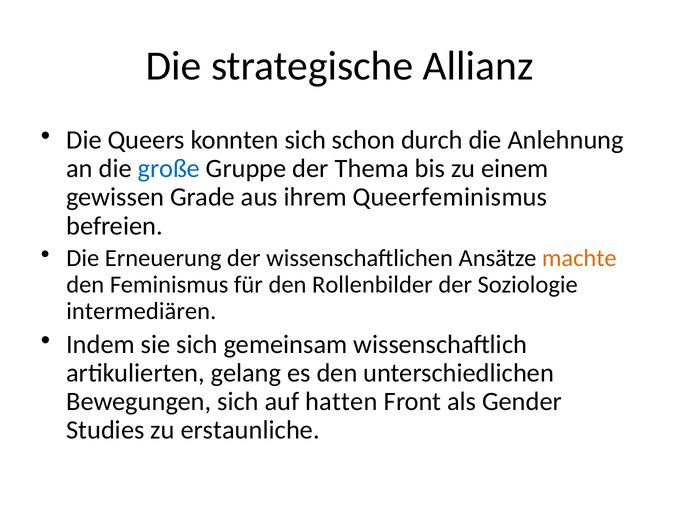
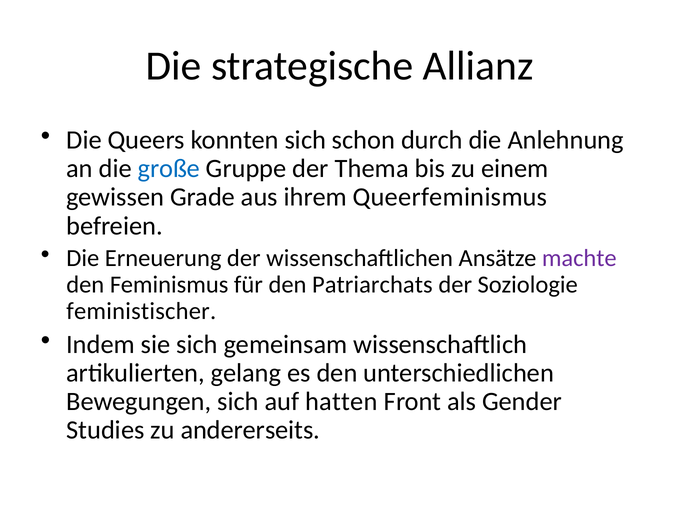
machte colour: orange -> purple
Rollenbilder: Rollenbilder -> Patriarchats
intermediären: intermediären -> feministischer
erstaunliche: erstaunliche -> andererseits
